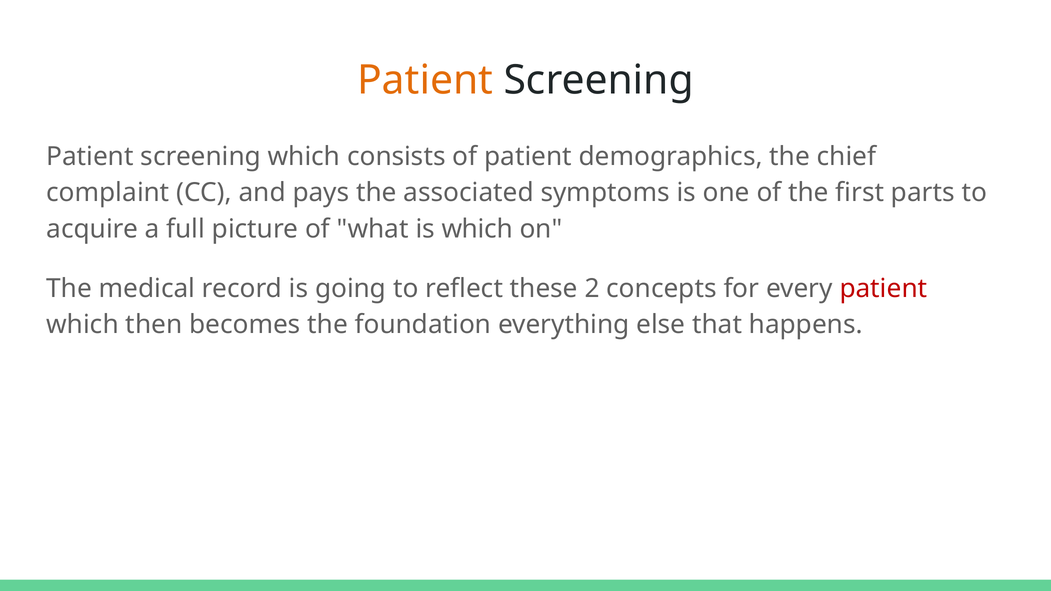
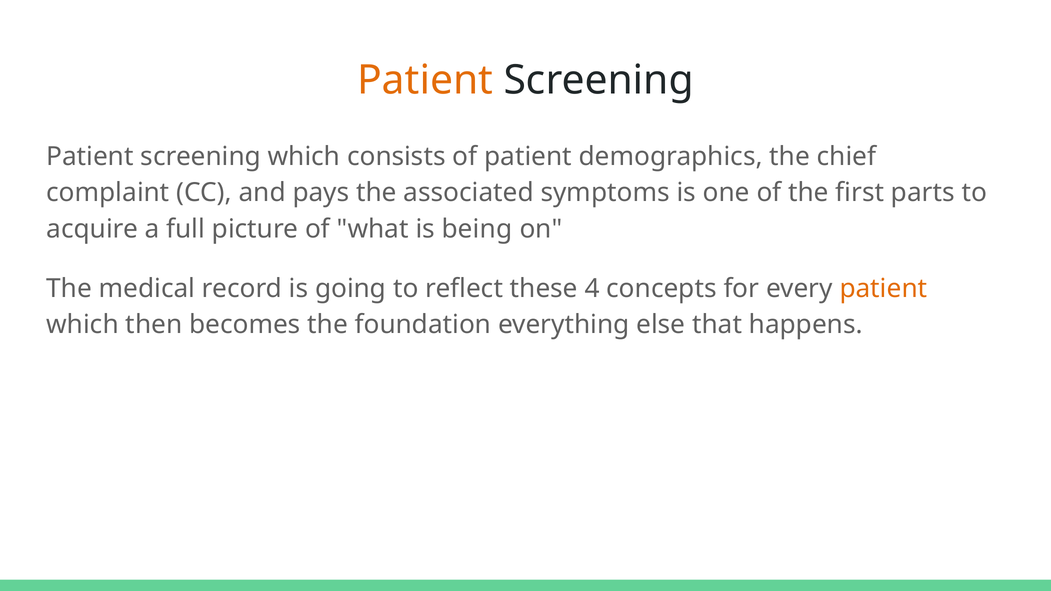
is which: which -> being
2: 2 -> 4
patient at (883, 289) colour: red -> orange
